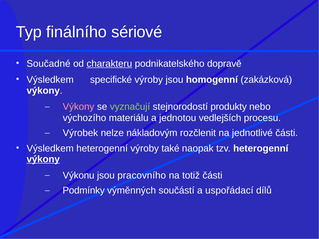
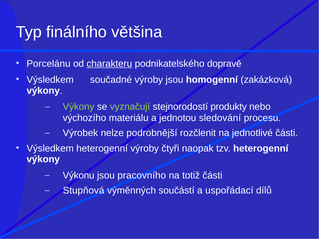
sériové: sériové -> většina
Součadné: Součadné -> Porcelánu
specifické: specifické -> součadné
Výkony at (79, 107) colour: pink -> light green
vedlejších: vedlejších -> sledování
nákladovým: nákladovým -> podrobnější
také: také -> čtyři
výkony at (43, 159) underline: present -> none
Podmínky: Podmínky -> Stupňová
